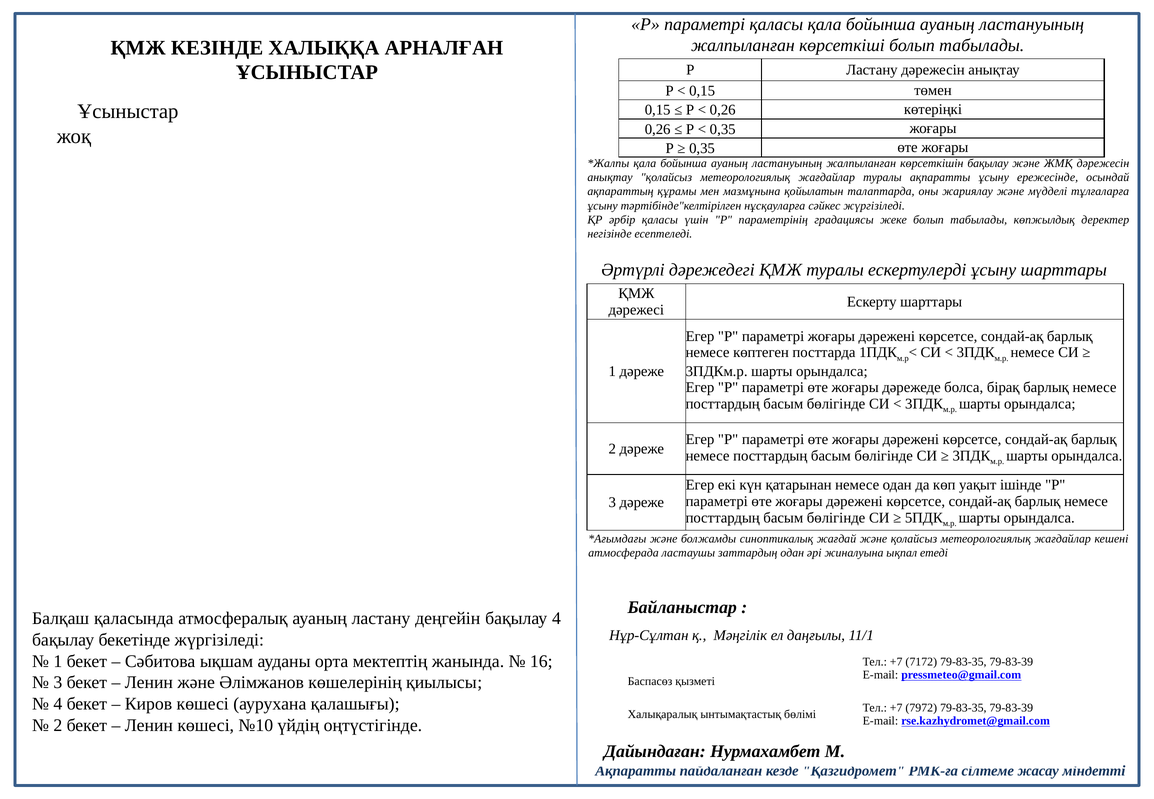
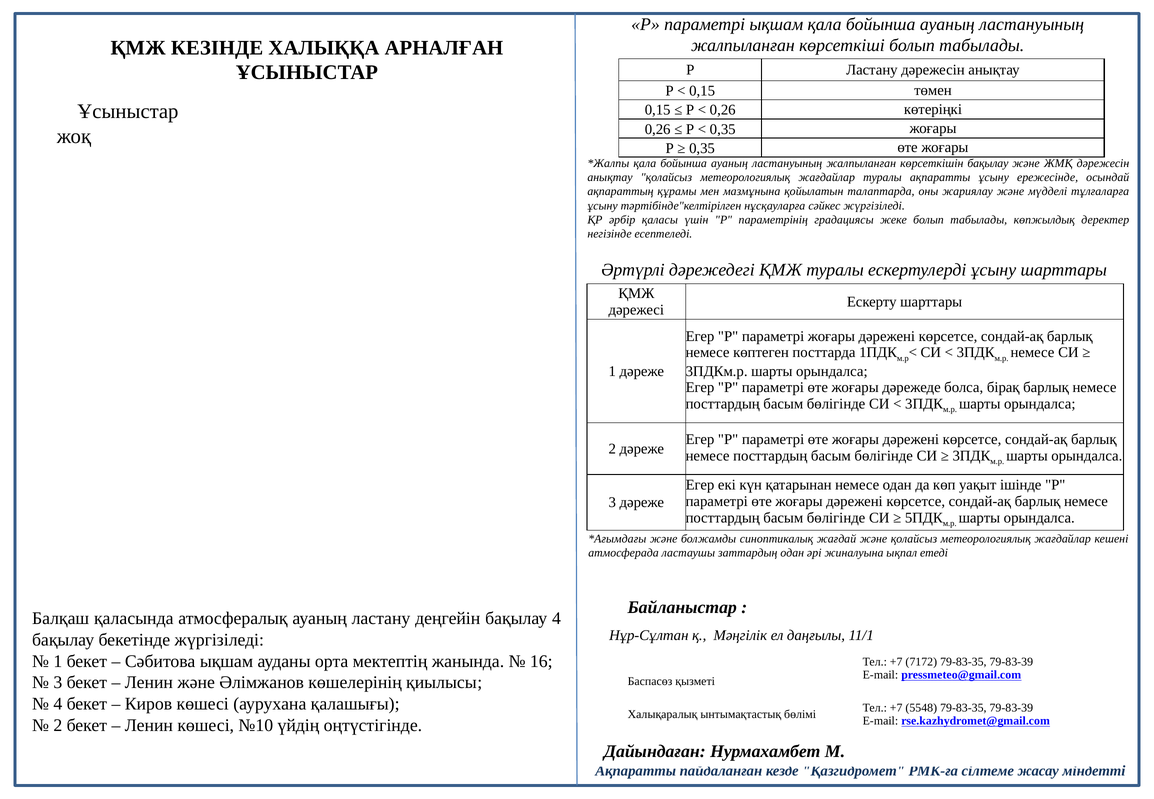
параметрі қаласы: қаласы -> ықшам
7972: 7972 -> 5548
